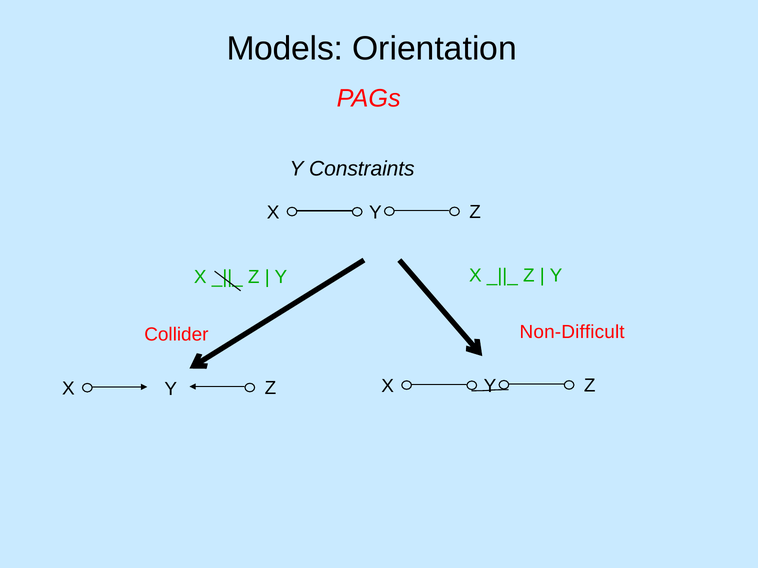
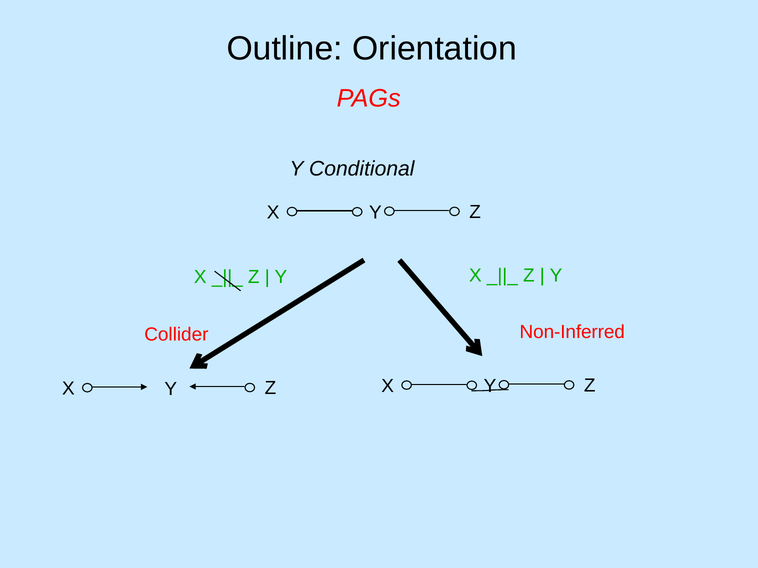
Models: Models -> Outline
Constraints: Constraints -> Conditional
Non-Difficult: Non-Difficult -> Non-Inferred
